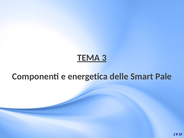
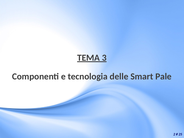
energetica: energetica -> tecnologia
